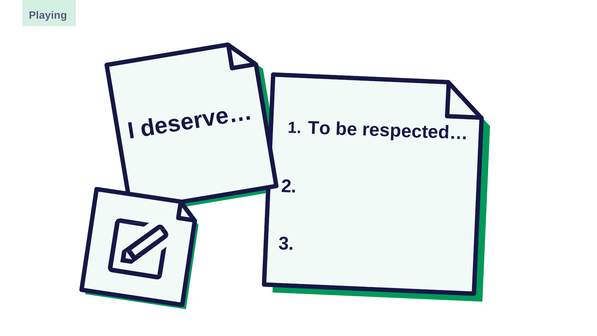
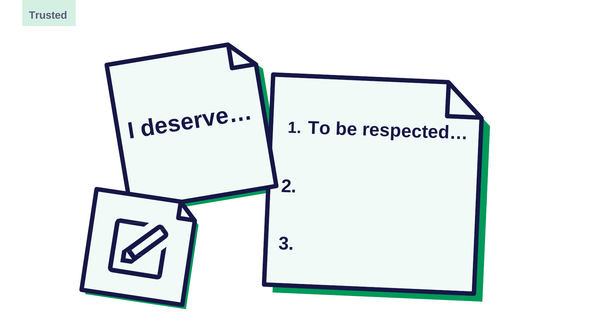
Playing: Playing -> Trusted
